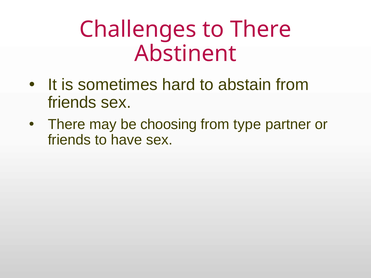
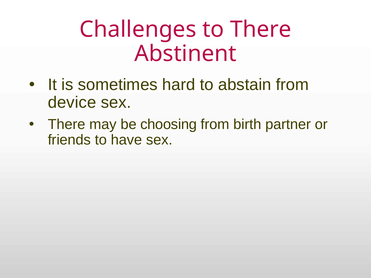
friends at (72, 103): friends -> device
type: type -> birth
